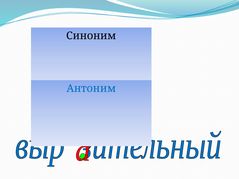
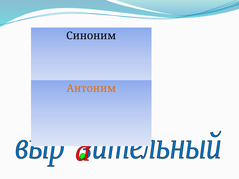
Антоним colour: blue -> orange
